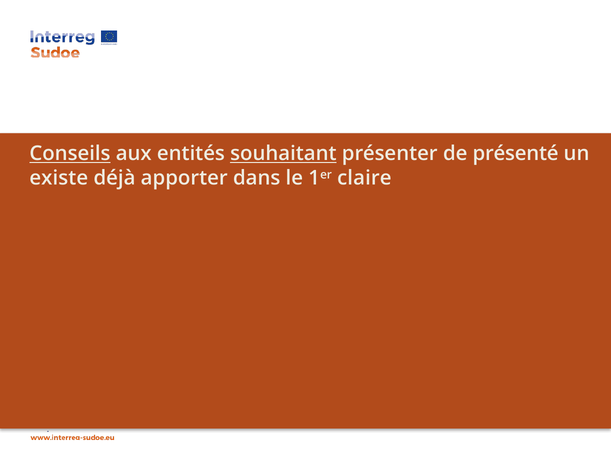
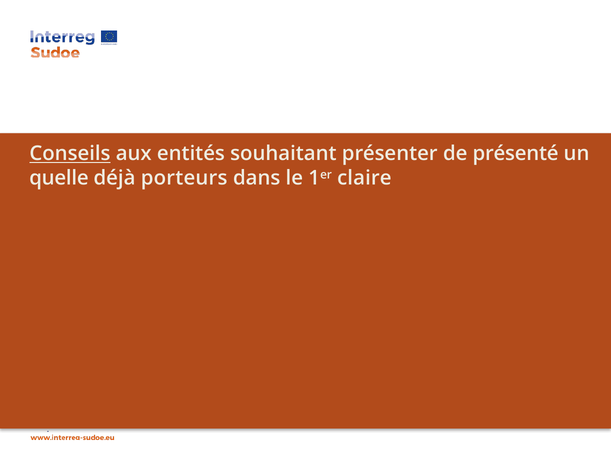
souhaitant underline: present -> none
existe: existe -> quelle
apporter: apporter -> porteurs
